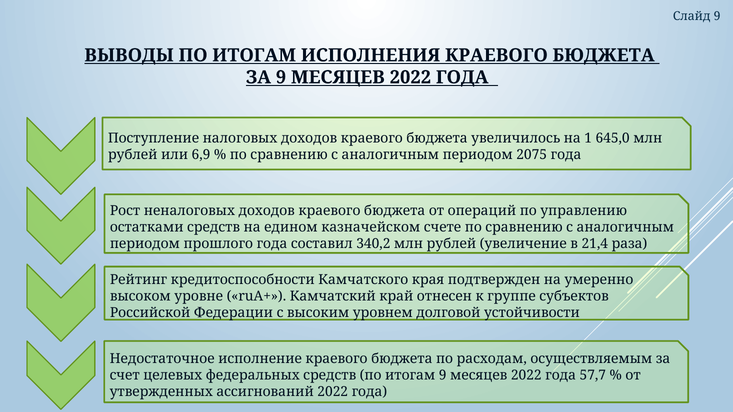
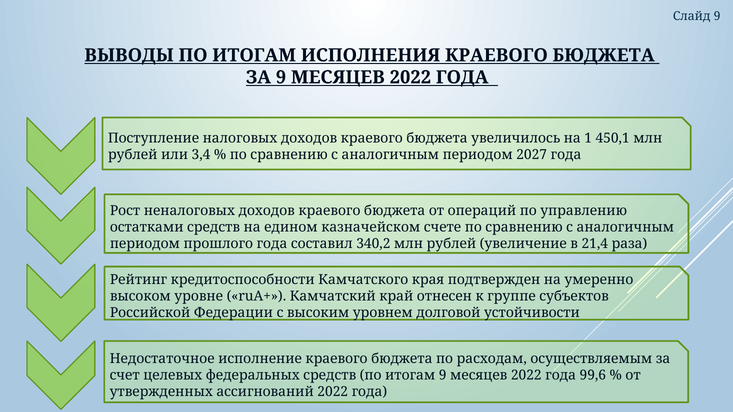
645,0: 645,0 -> 450,1
6,9: 6,9 -> 3,4
2075: 2075 -> 2027
57,7: 57,7 -> 99,6
